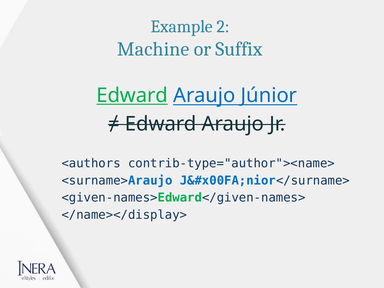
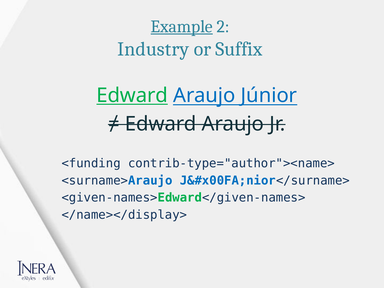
Example underline: none -> present
Machine: Machine -> Industry
<authors: <authors -> <funding
